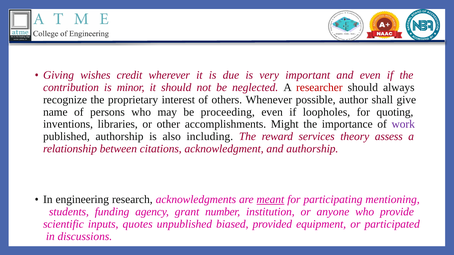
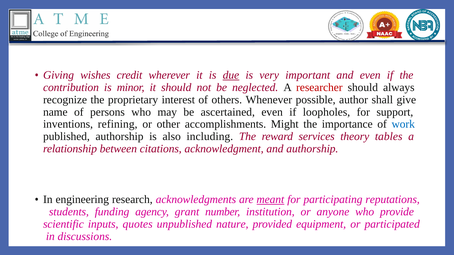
due underline: none -> present
proceeding: proceeding -> ascertained
quoting: quoting -> support
libraries: libraries -> refining
work colour: purple -> blue
assess: assess -> tables
mentioning: mentioning -> reputations
biased: biased -> nature
